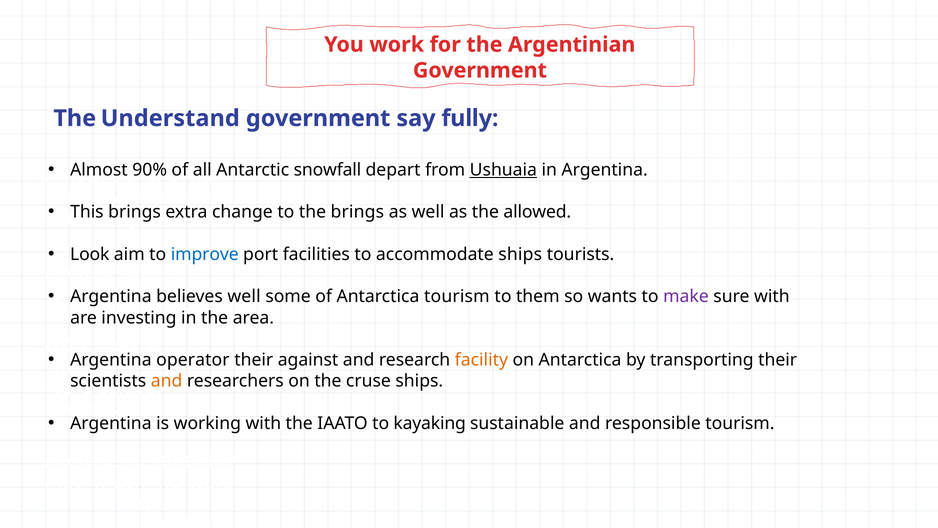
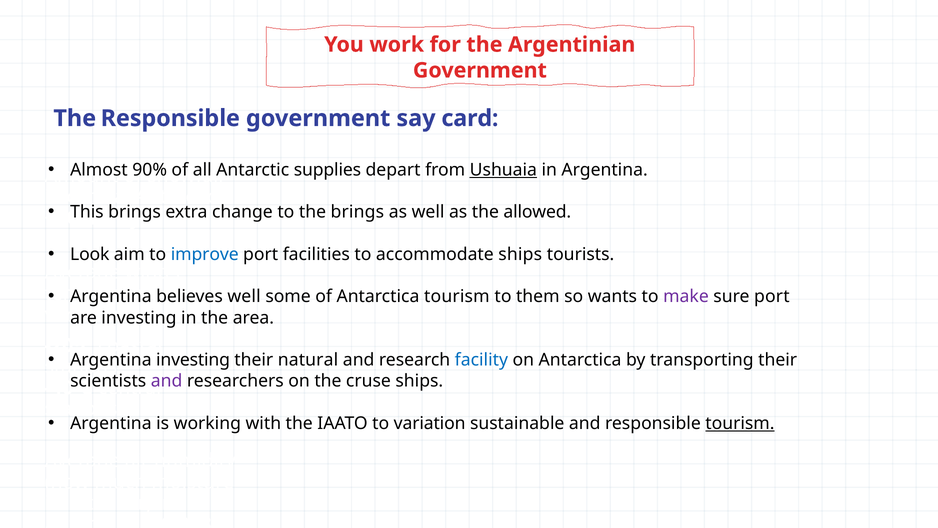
The Understand: Understand -> Responsible
fully: fully -> card
Antarctic snowfall: snowfall -> supplies
sure with: with -> port
operator at (193, 360): operator -> investing
against: against -> natural
facility colour: orange -> blue
and at (167, 381) colour: orange -> purple
to kayaking: kayaking -> variation
tourism at (740, 423) underline: none -> present
